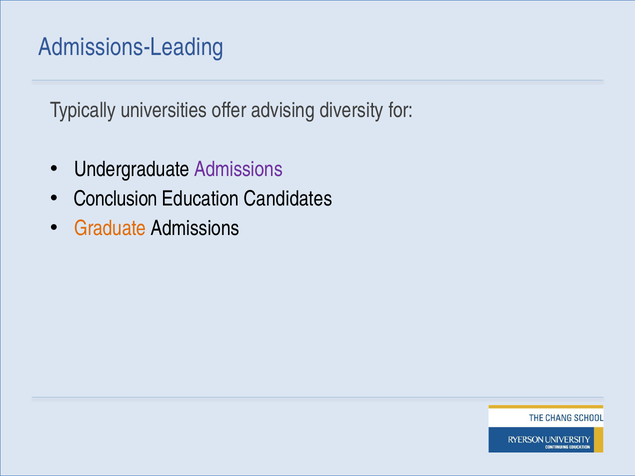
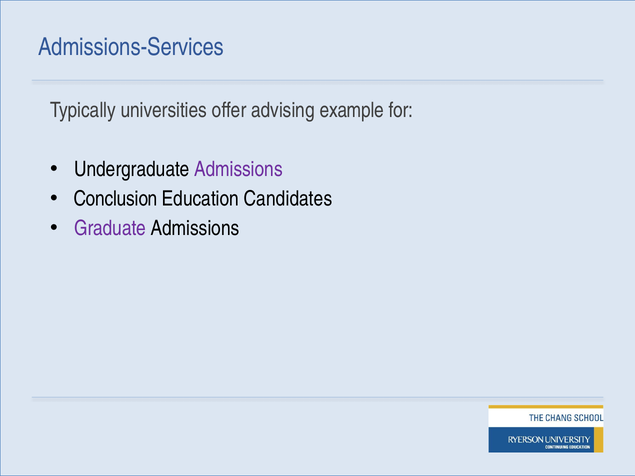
Admissions-Leading: Admissions-Leading -> Admissions-Services
diversity: diversity -> example
Graduate colour: orange -> purple
